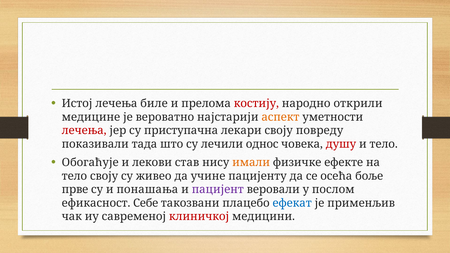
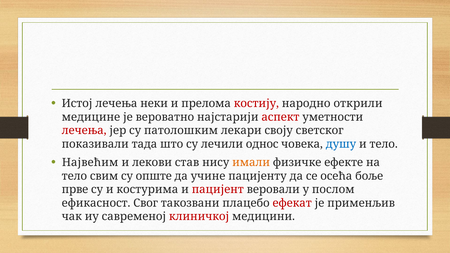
биле: биле -> неки
аспект colour: orange -> red
приступачна: приступачна -> патолошким
повреду: повреду -> светског
душу colour: red -> blue
Обогаћује: Обогаћује -> Највећим
тело своју: своју -> свим
живео: живео -> опште
понашања: понашања -> костурима
пацијент colour: purple -> red
Себе: Себе -> Свог
ефекат colour: blue -> red
